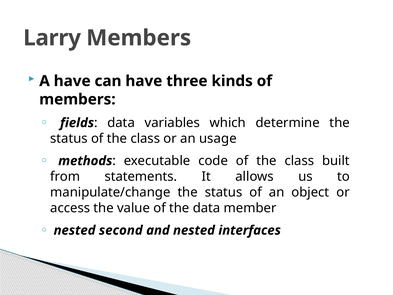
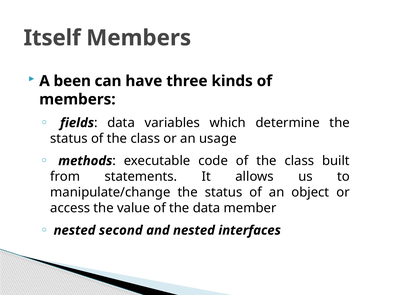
Larry: Larry -> Itself
A have: have -> been
